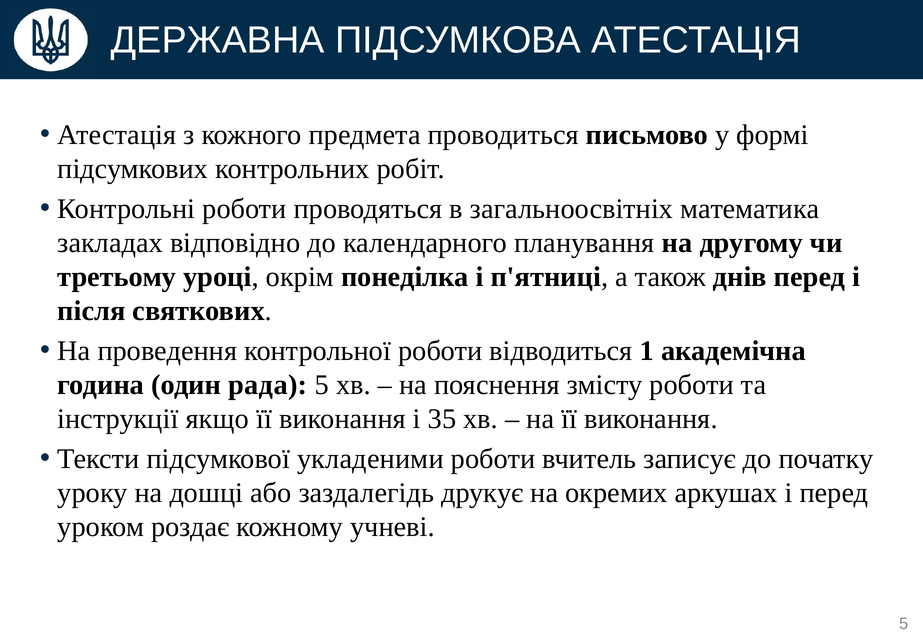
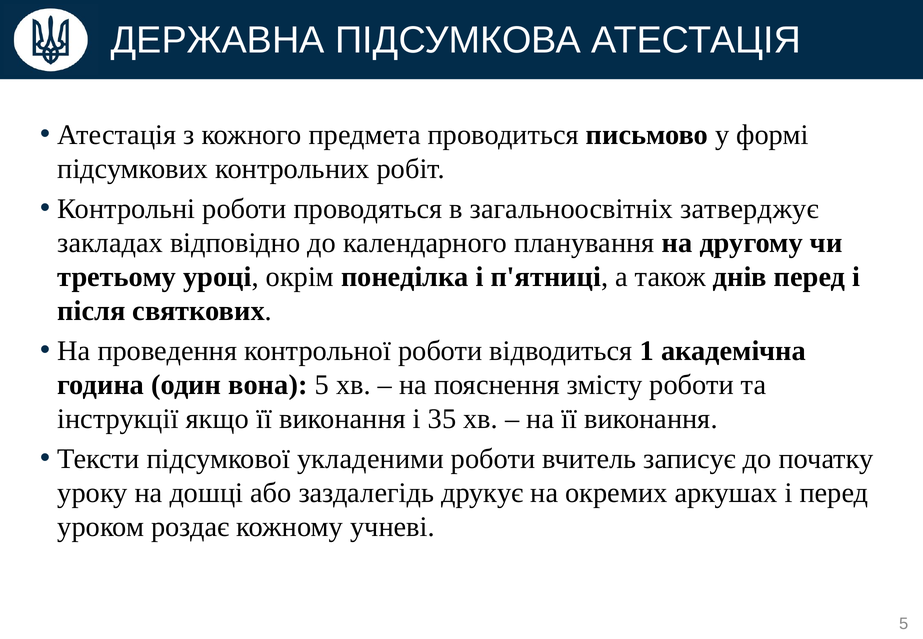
математика: математика -> затверджує
рада: рада -> вона
